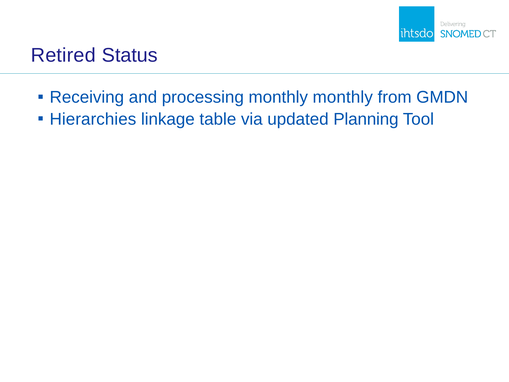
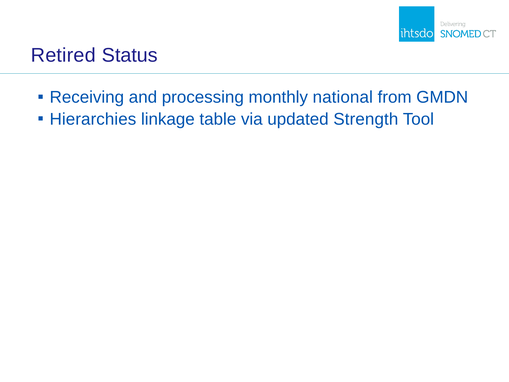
monthly monthly: monthly -> national
Planning: Planning -> Strength
